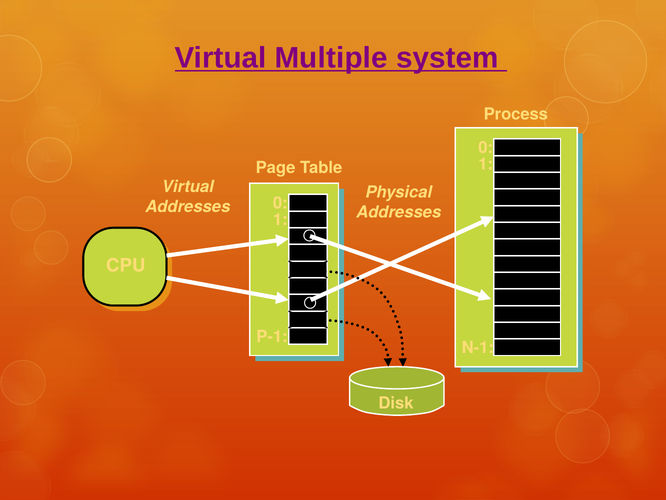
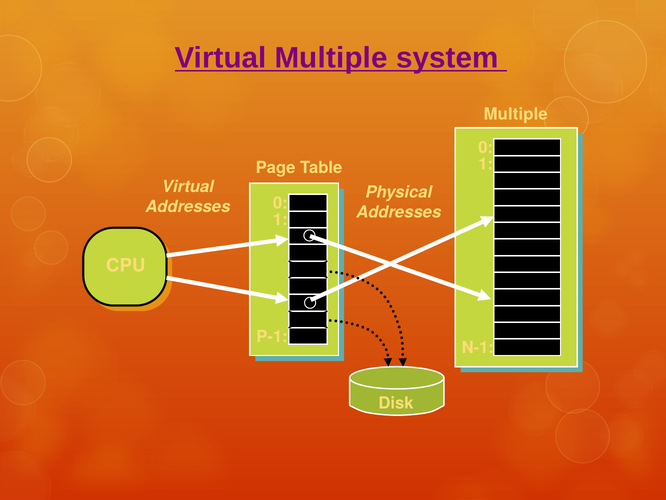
Process at (516, 114): Process -> Multiple
